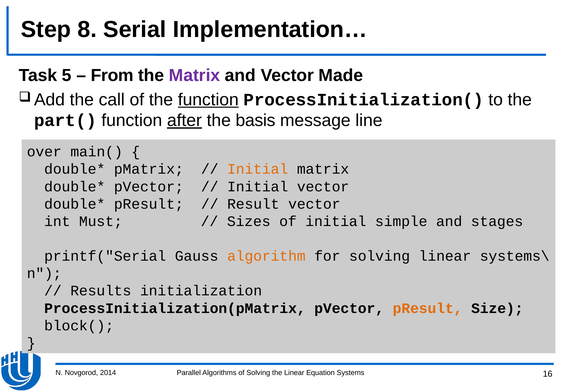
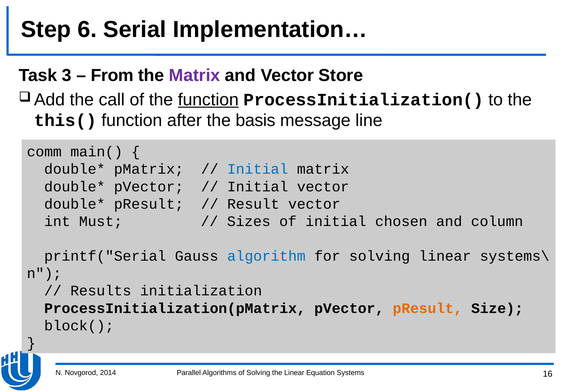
8: 8 -> 6
5: 5 -> 3
Made: Made -> Store
part(: part( -> this(
after underline: present -> none
over: over -> comm
Initial at (258, 169) colour: orange -> blue
simple: simple -> chosen
stages: stages -> column
algorithm colour: orange -> blue
